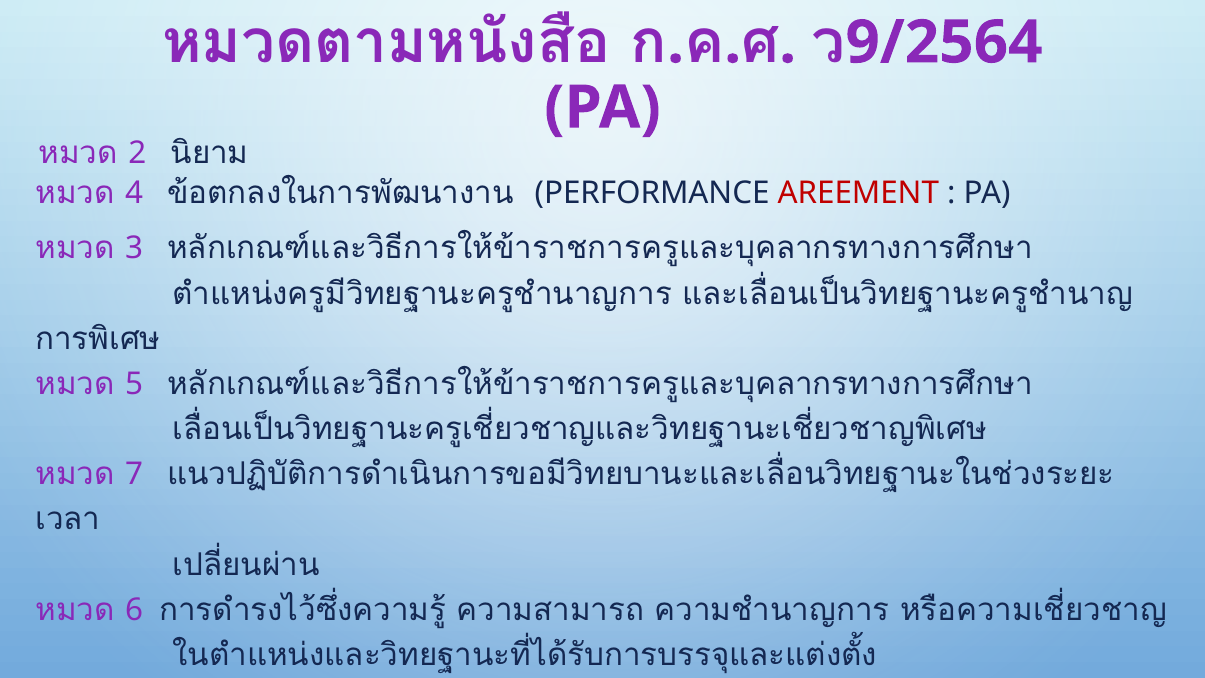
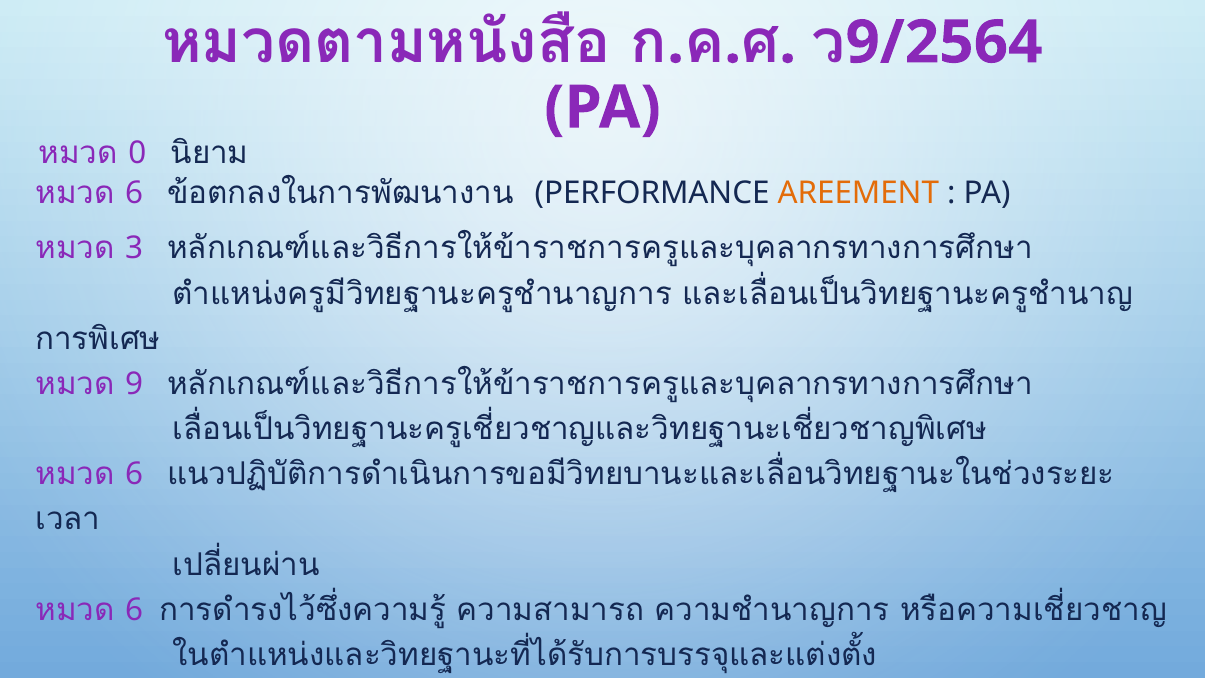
2: 2 -> 0
4 at (134, 193): 4 -> 6
AREEMENT colour: red -> orange
5: 5 -> 9
7 at (134, 474): 7 -> 6
